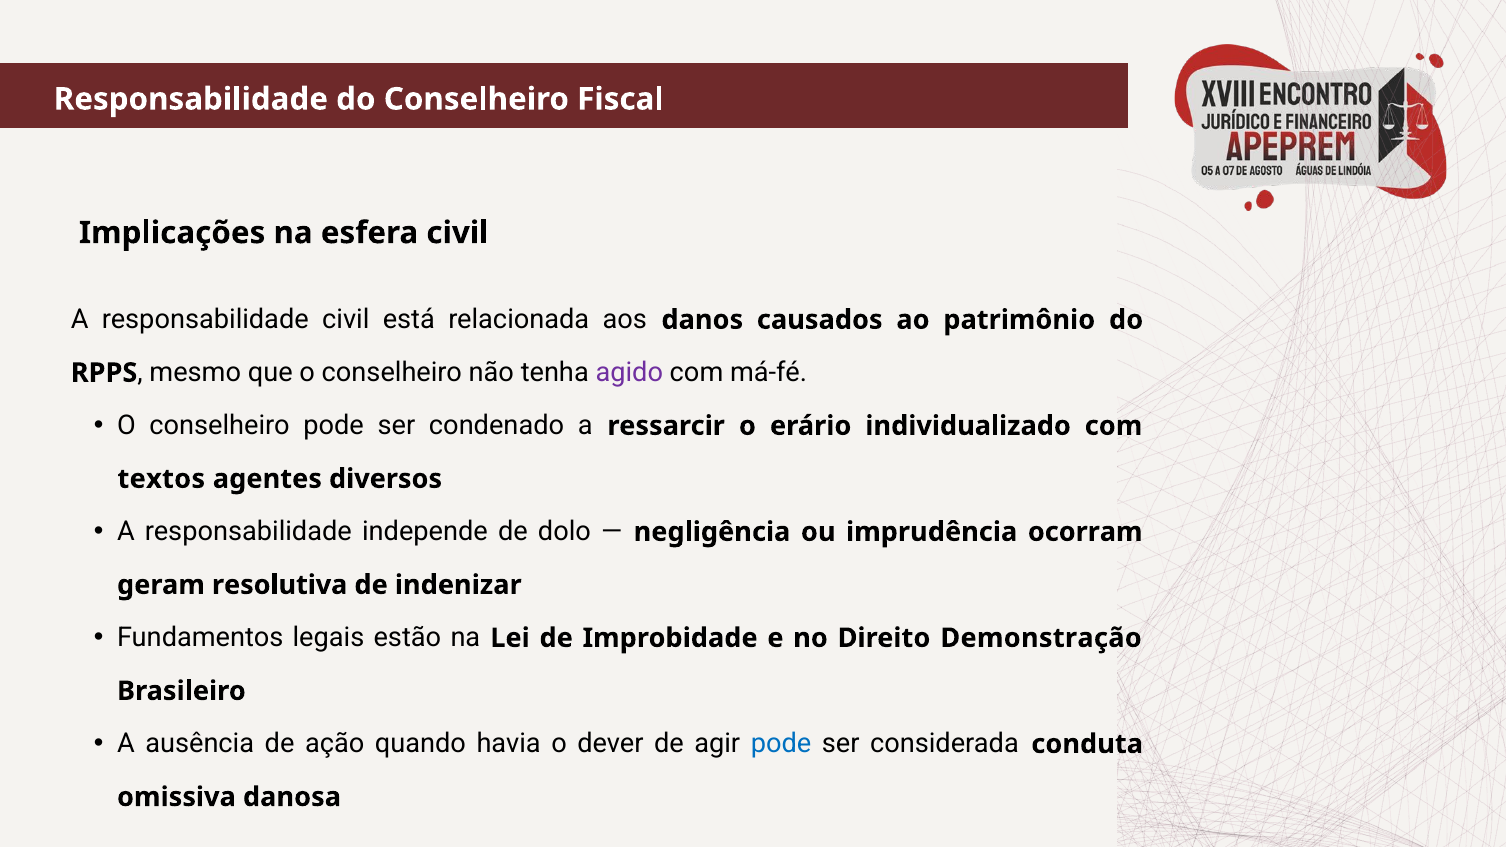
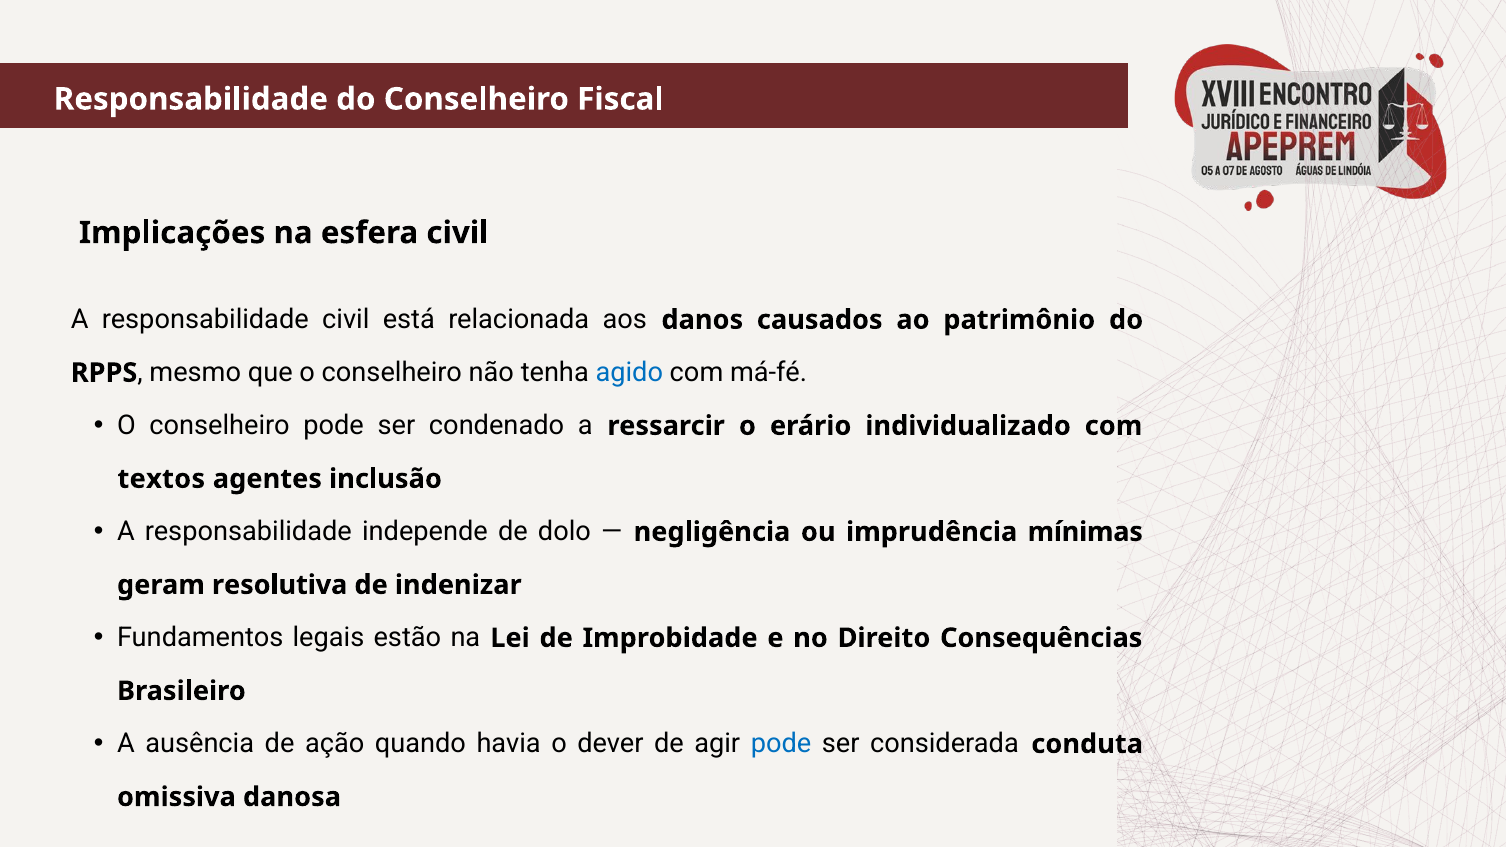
agido colour: purple -> blue
diversos: diversos -> inclusão
ocorram: ocorram -> mínimas
Demonstração: Demonstração -> Consequências
